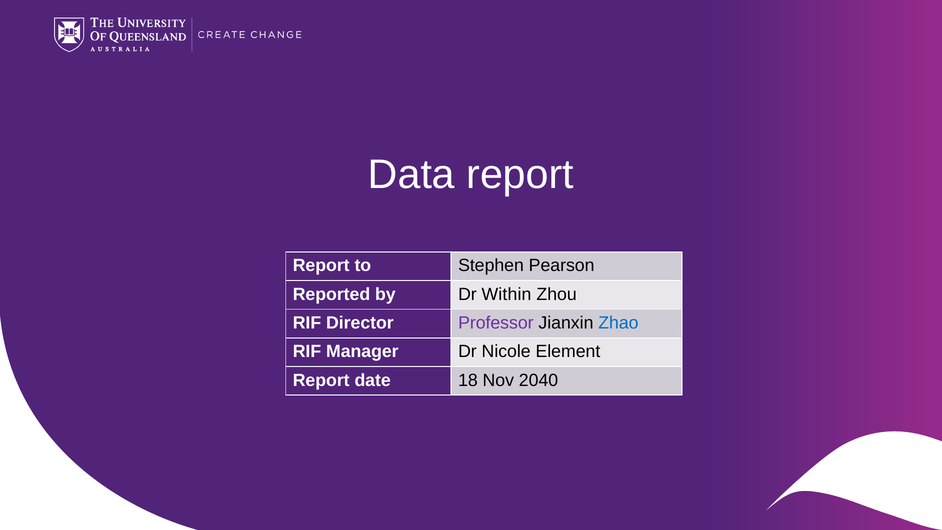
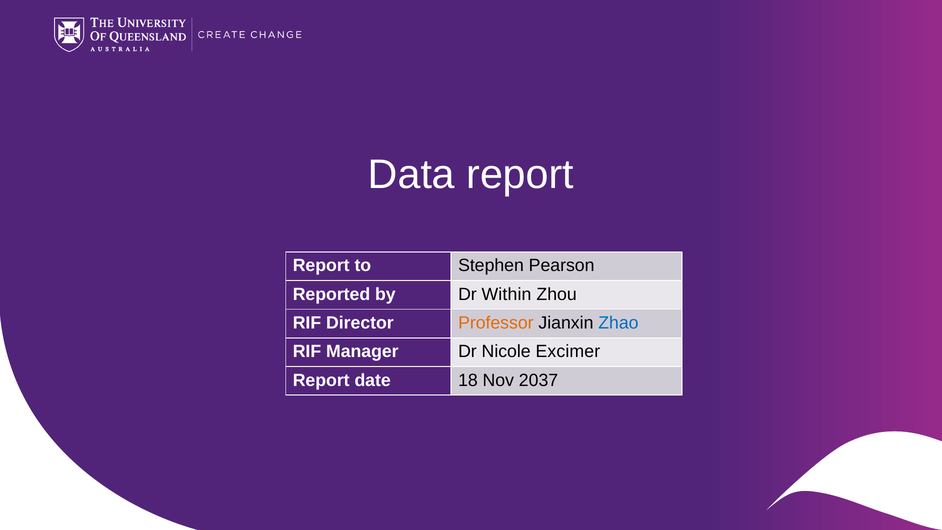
Professor colour: purple -> orange
Element: Element -> Excimer
2040: 2040 -> 2037
